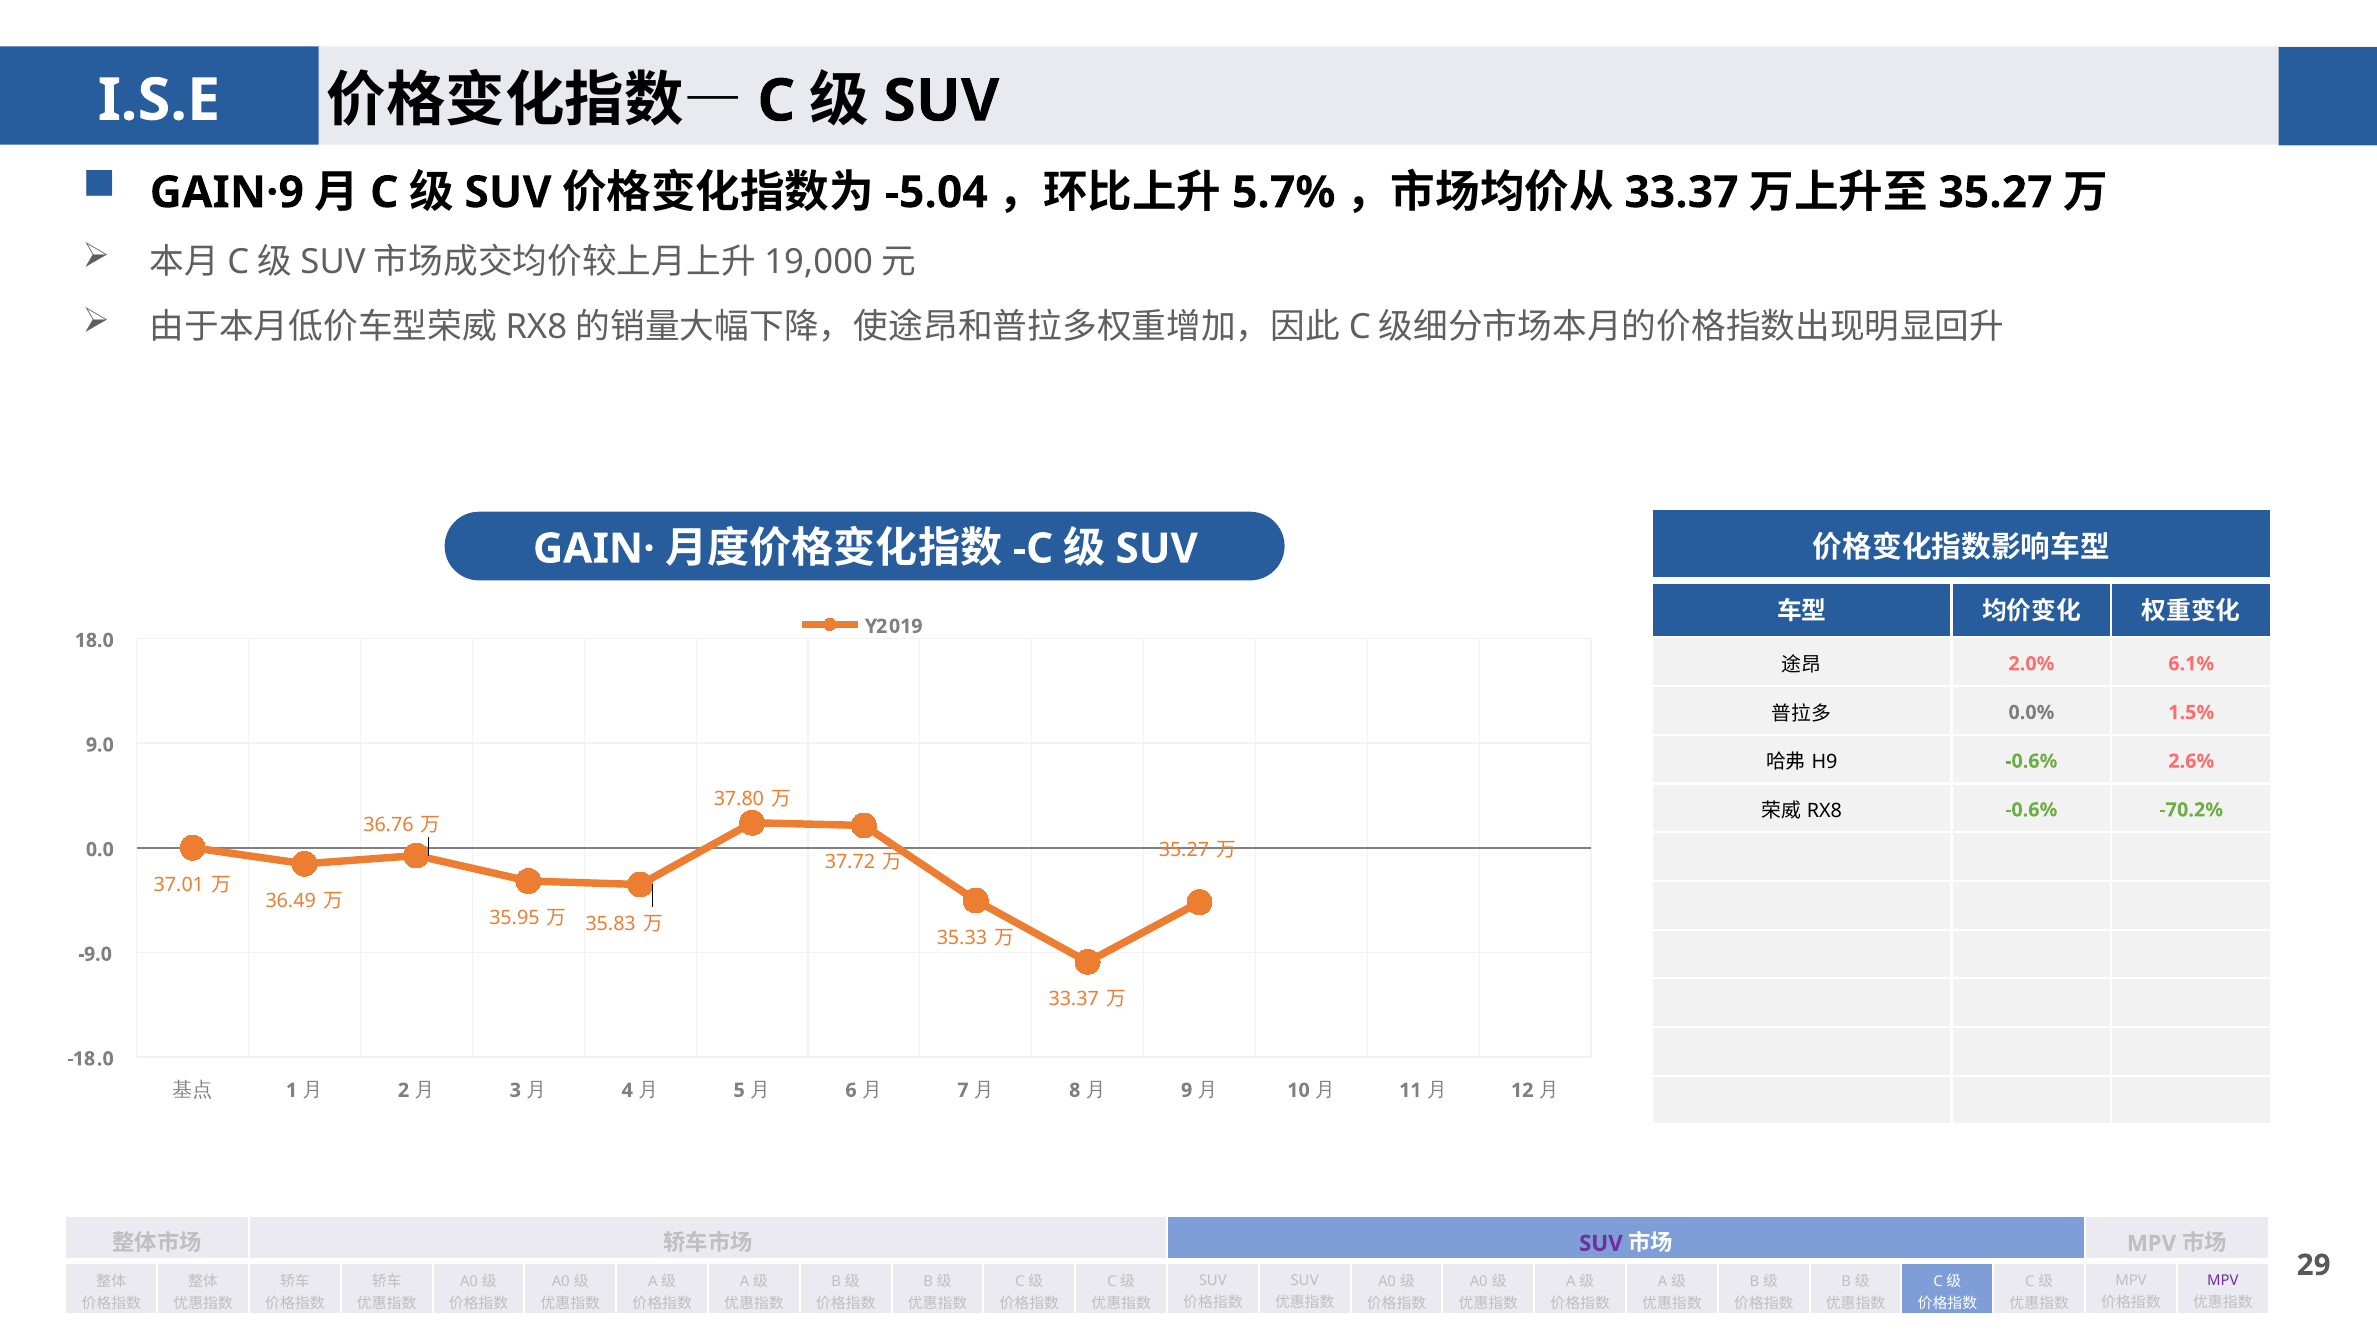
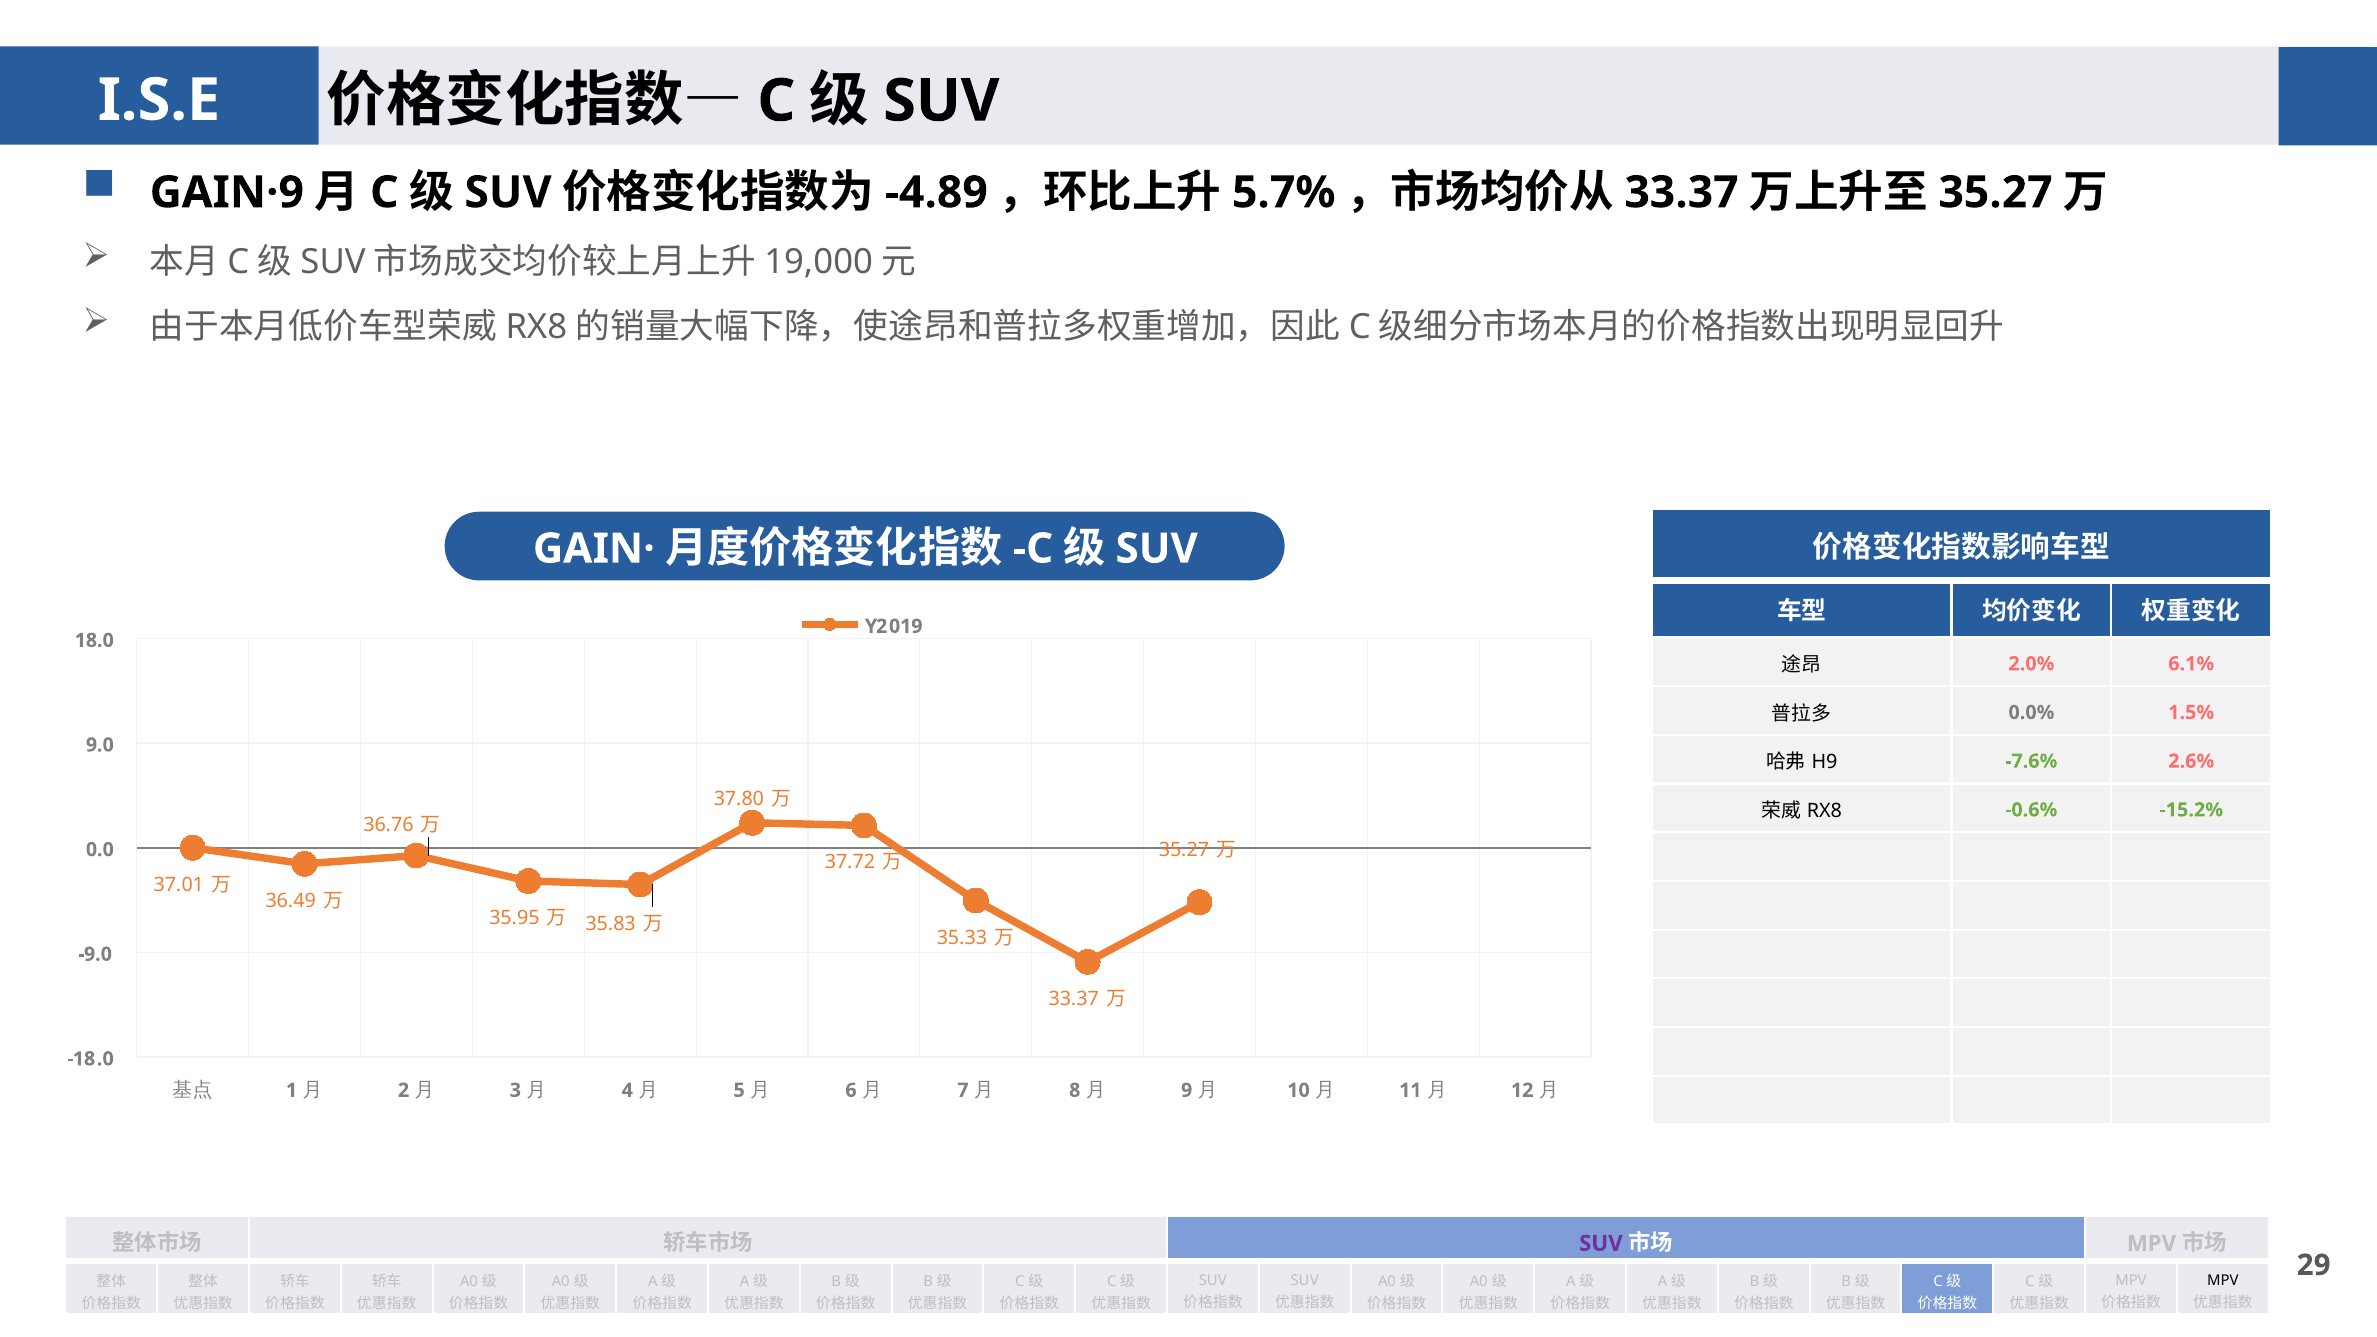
-5.04: -5.04 -> -4.89
-0.6% at (2031, 761): -0.6% -> -7.6%
-70.2%: -70.2% -> -15.2%
MPV at (2223, 1281) colour: purple -> black
